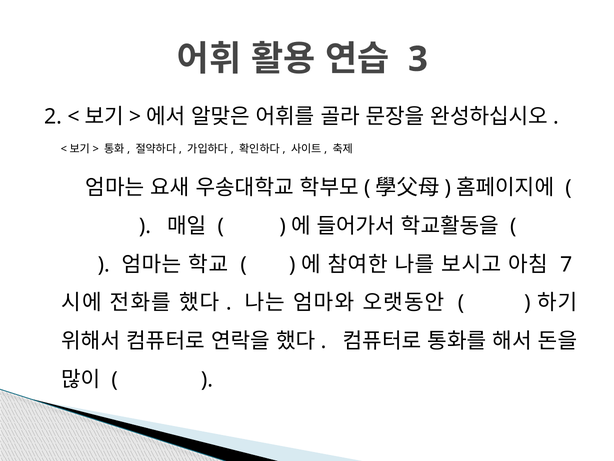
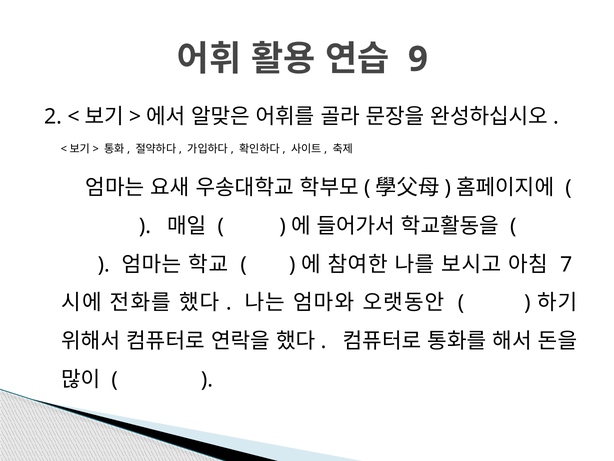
3: 3 -> 9
